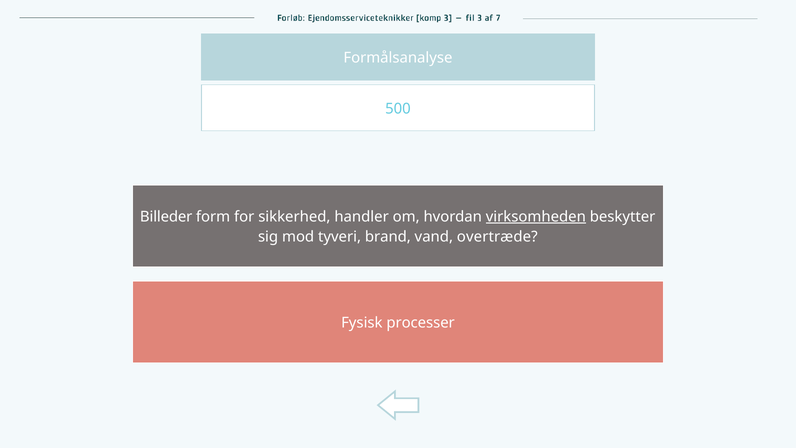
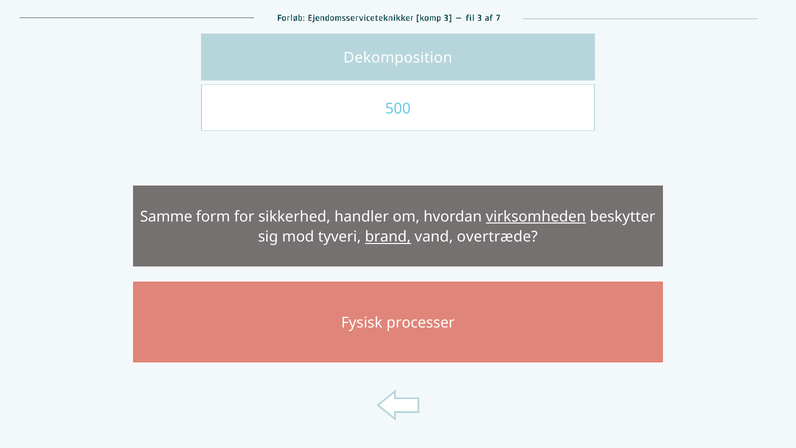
Formålsanalyse: Formålsanalyse -> Dekomposition
Billeder: Billeder -> Samme
brand underline: none -> present
